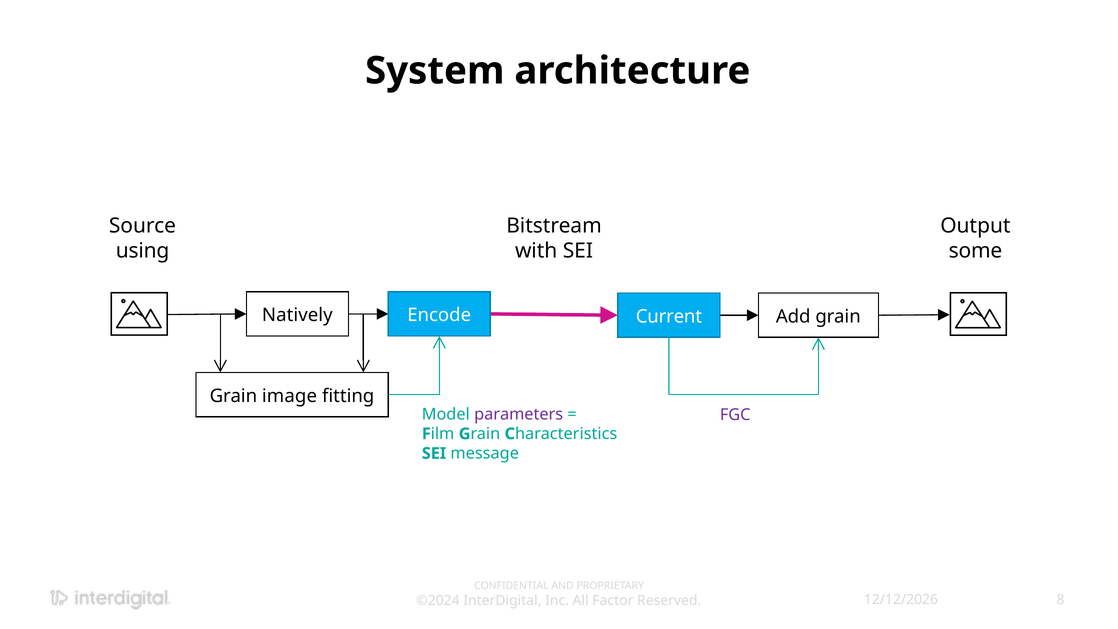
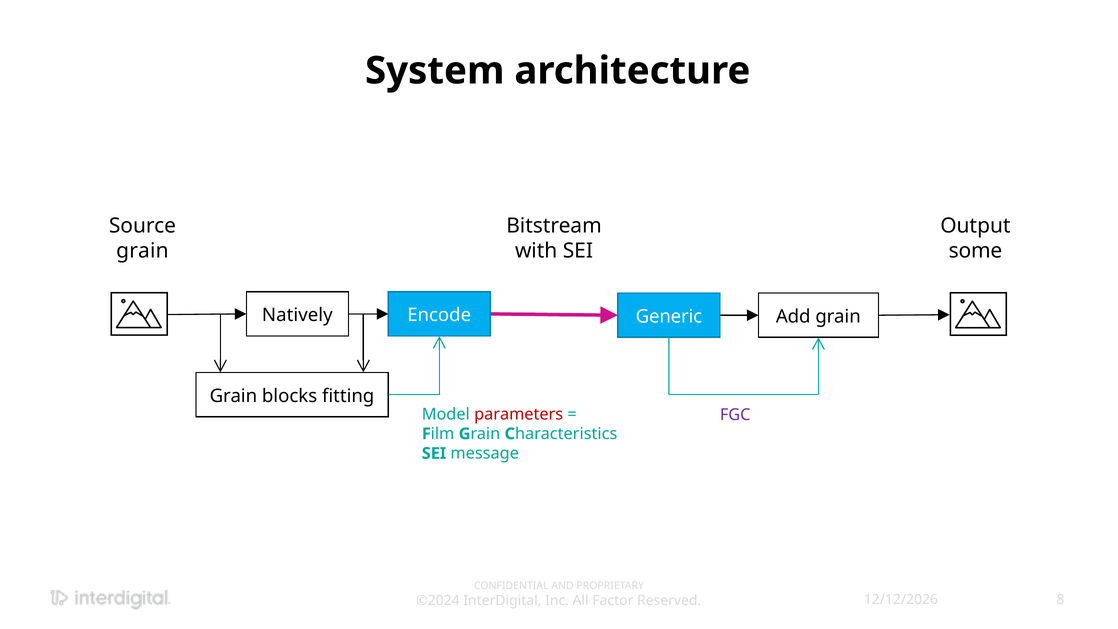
using at (143, 251): using -> grain
Current: Current -> Generic
image: image -> blocks
parameters colour: purple -> red
